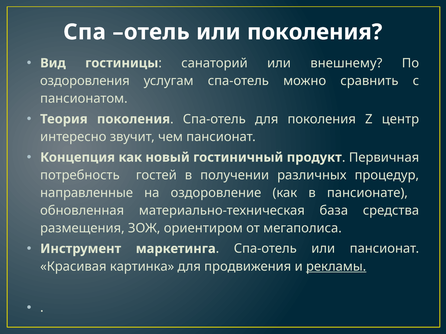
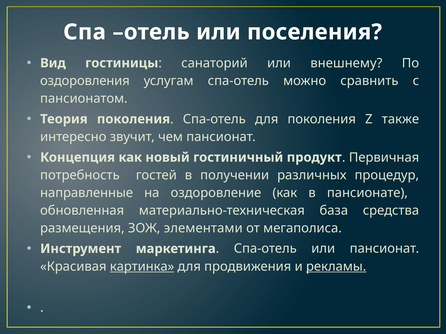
или поколения: поколения -> поселения
центр: центр -> также
ориентиром: ориентиром -> элементами
картинка underline: none -> present
